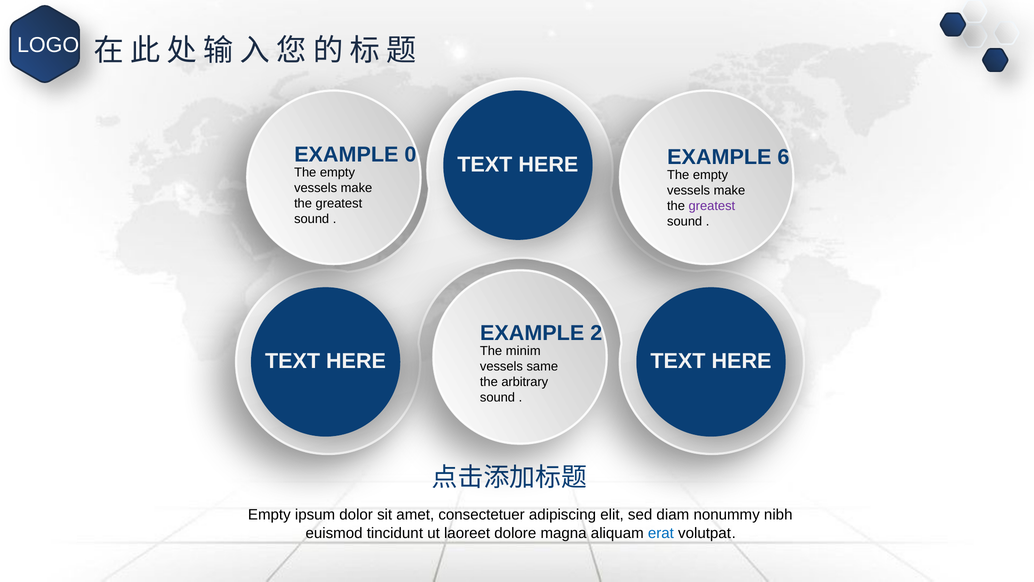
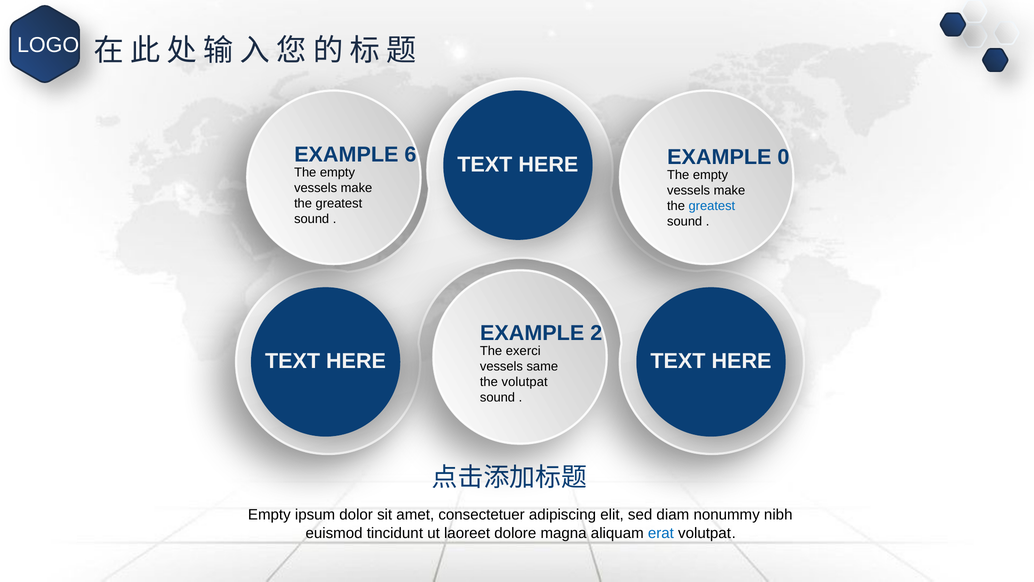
0: 0 -> 6
6: 6 -> 0
greatest at (712, 206) colour: purple -> blue
minim: minim -> exerci
the arbitrary: arbitrary -> volutpat
